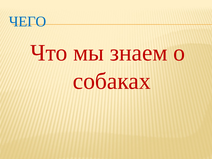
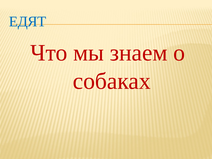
ЧЕГО: ЧЕГО -> ЕДЯТ
